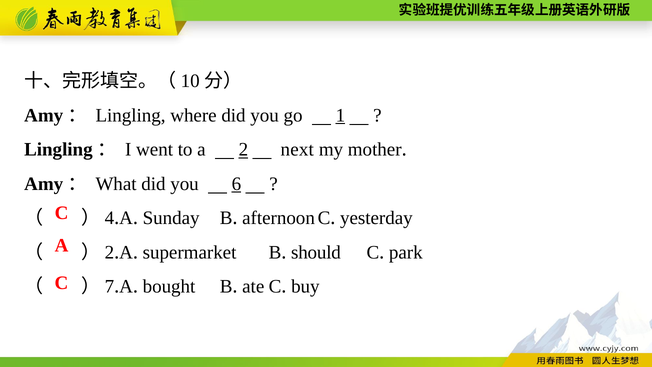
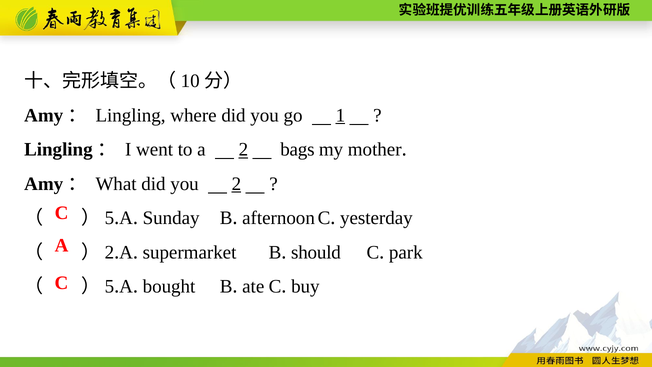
next: next -> bags
you 6: 6 -> 2
4 at (109, 218): 4 -> 5
7 at (109, 286): 7 -> 5
